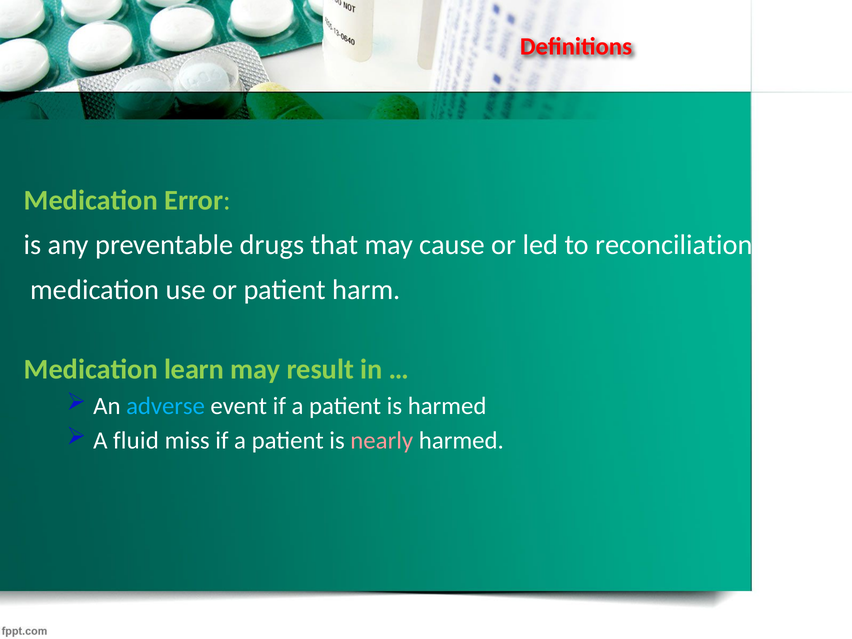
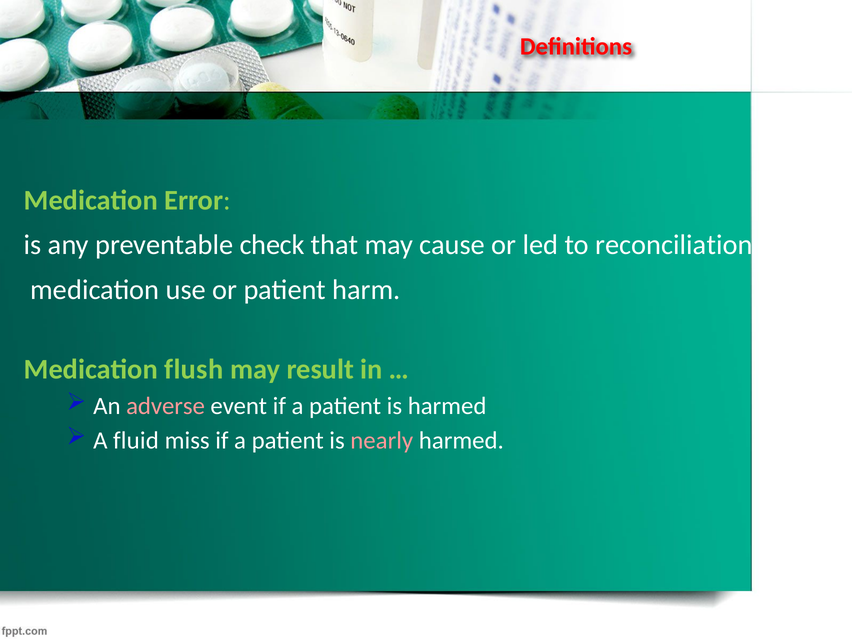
drugs: drugs -> check
learn: learn -> flush
adverse colour: light blue -> pink
